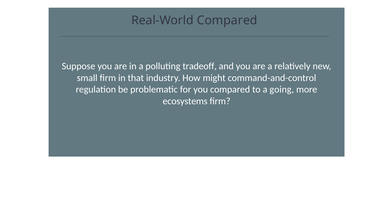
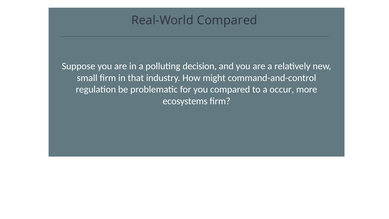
tradeoff: tradeoff -> decision
going: going -> occur
